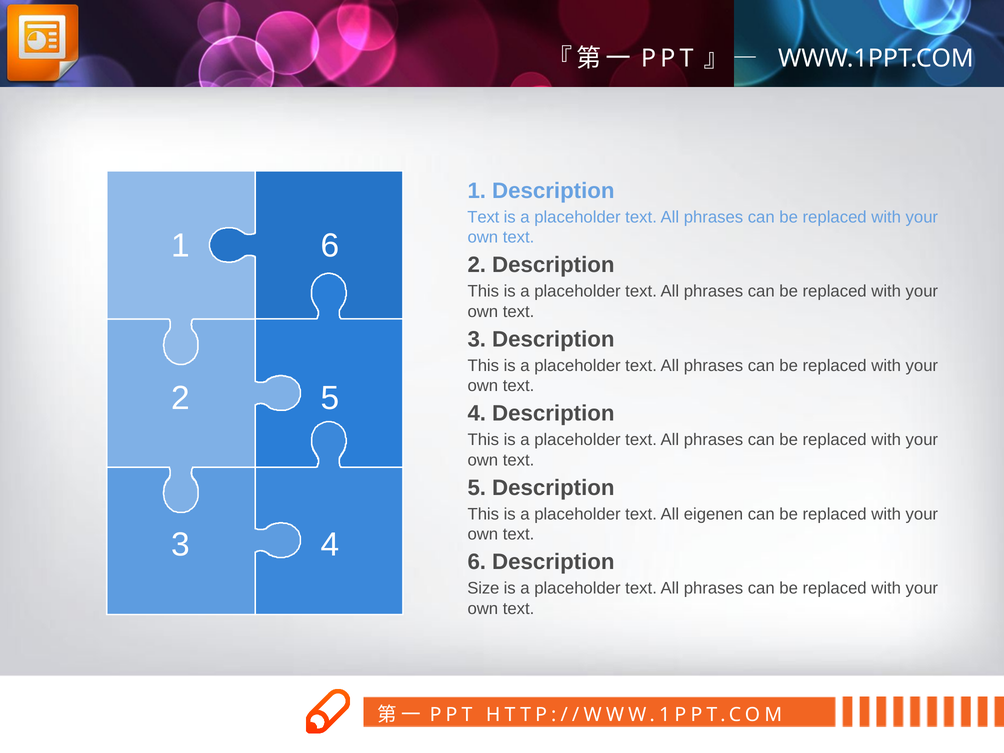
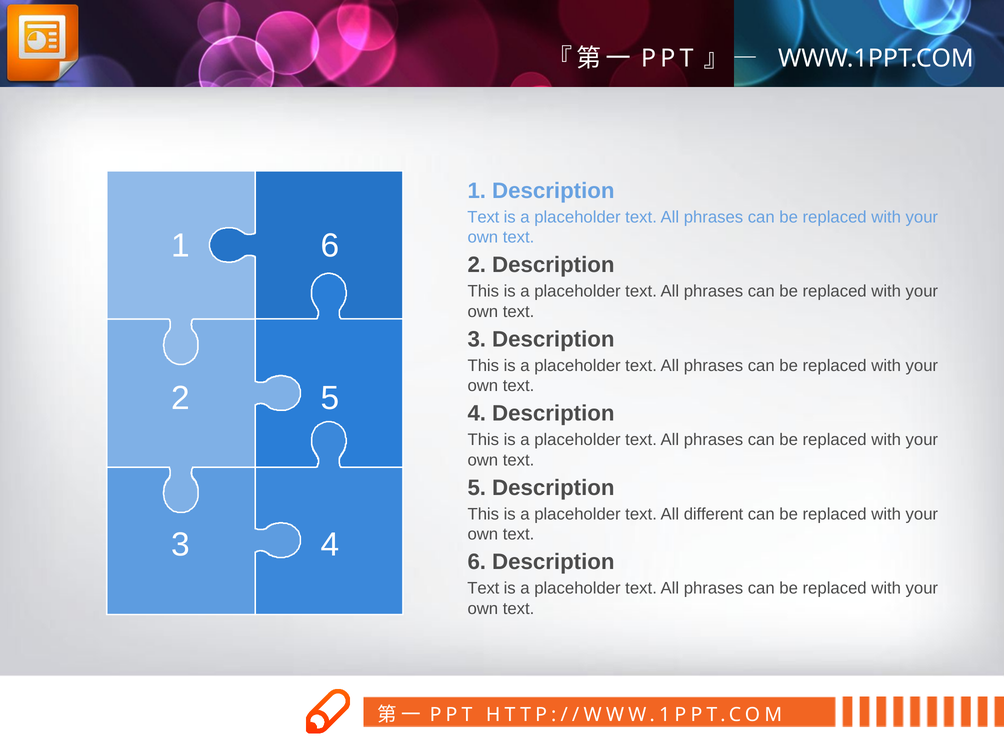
eigenen: eigenen -> different
Size at (483, 588): Size -> Text
